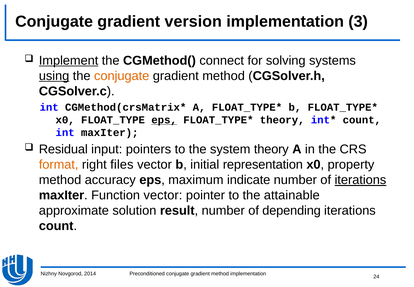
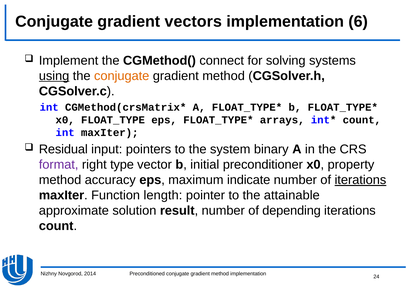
version: version -> vectors
3: 3 -> 6
Implement underline: present -> none
eps at (164, 120) underline: present -> none
theory at (282, 120): theory -> arrays
system theory: theory -> binary
format colour: orange -> purple
files: files -> type
representation: representation -> preconditioner
Function vector: vector -> length
